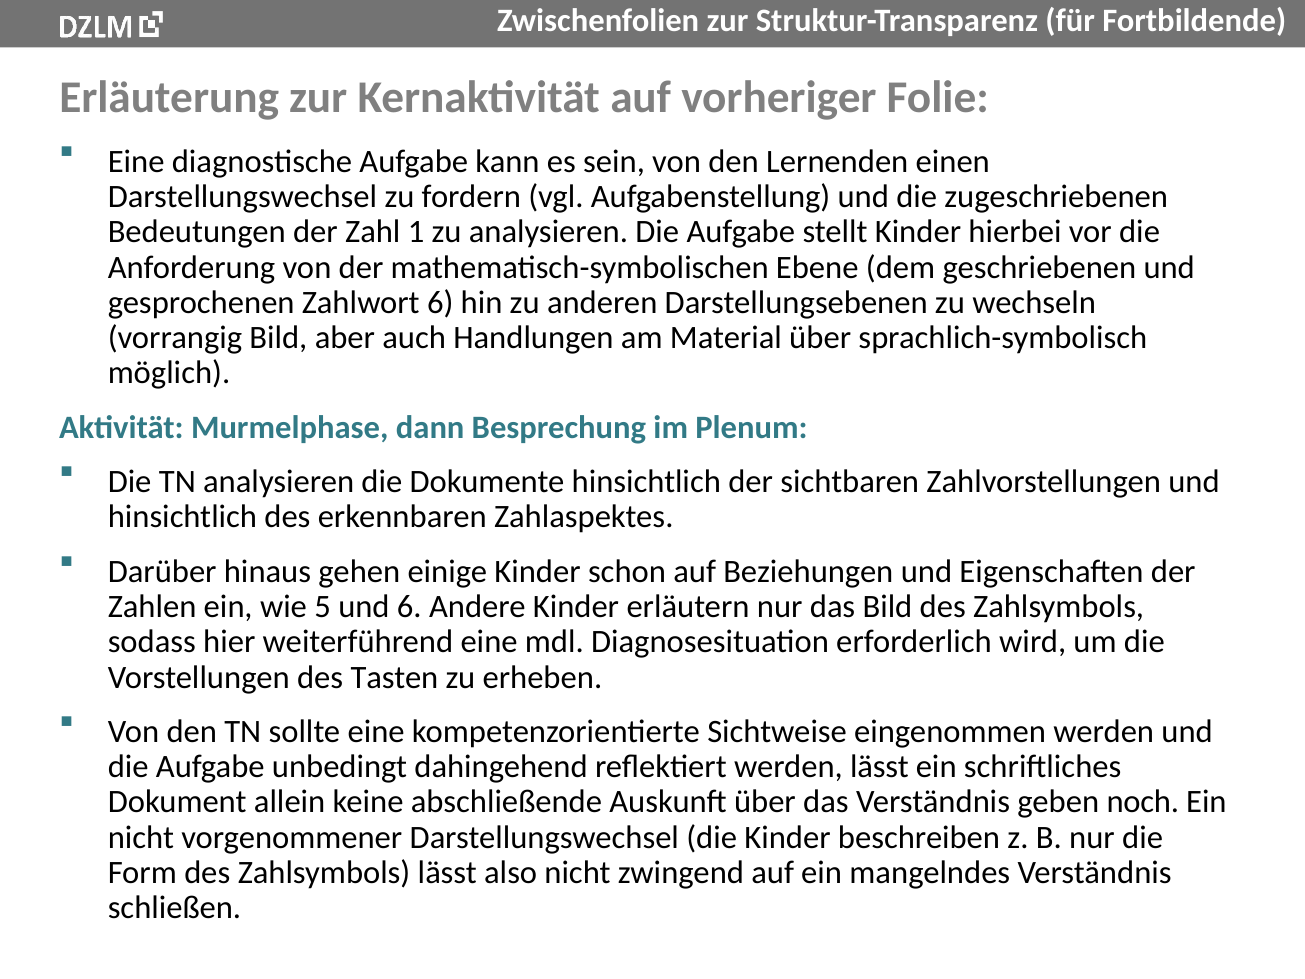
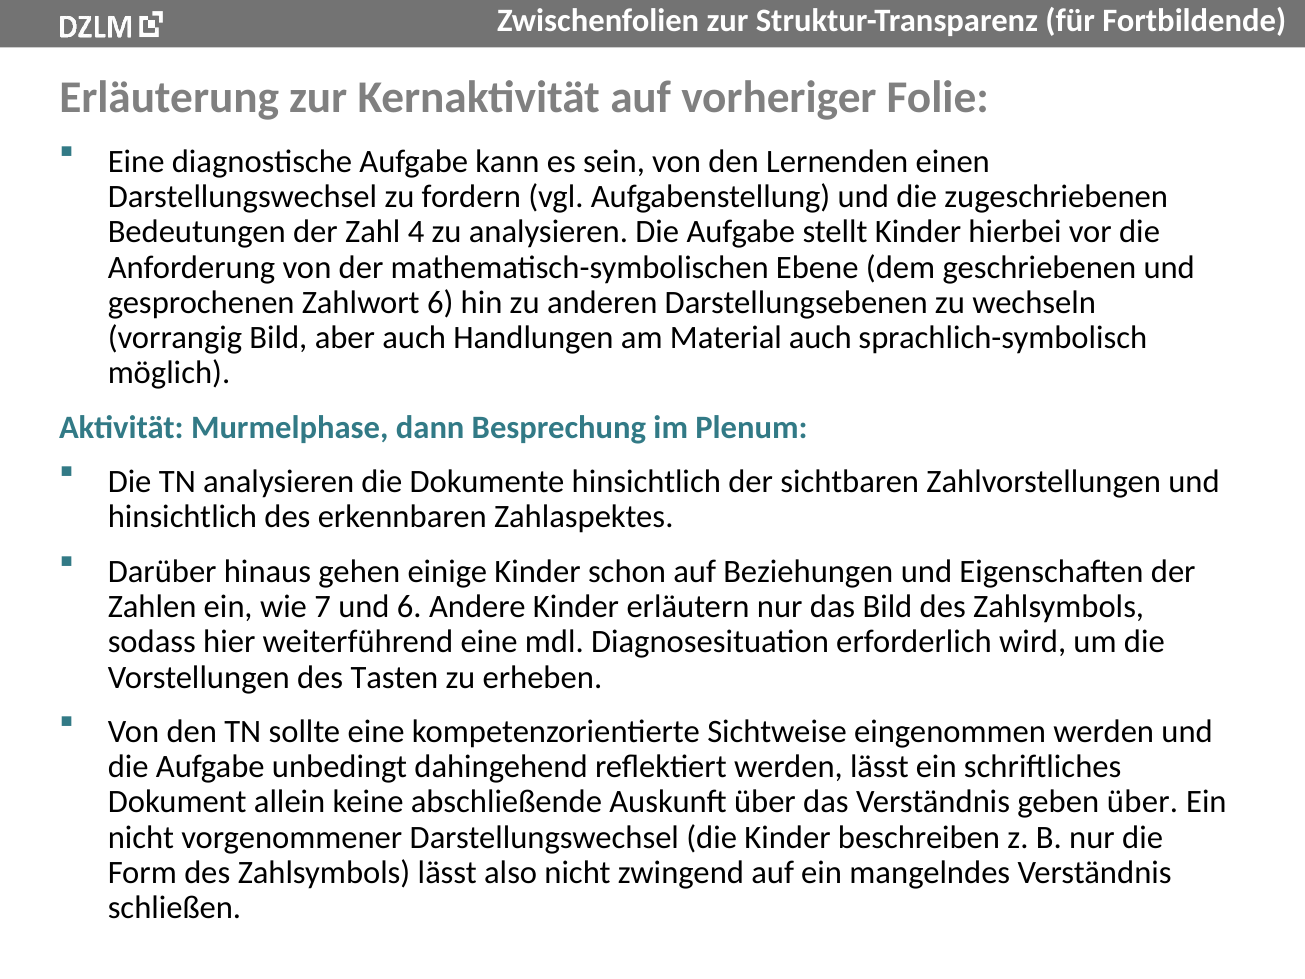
1: 1 -> 4
Material über: über -> auch
5: 5 -> 7
geben noch: noch -> über
